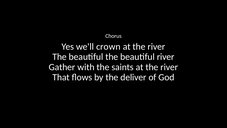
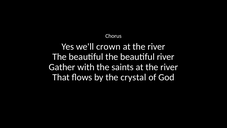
deliver: deliver -> crystal
